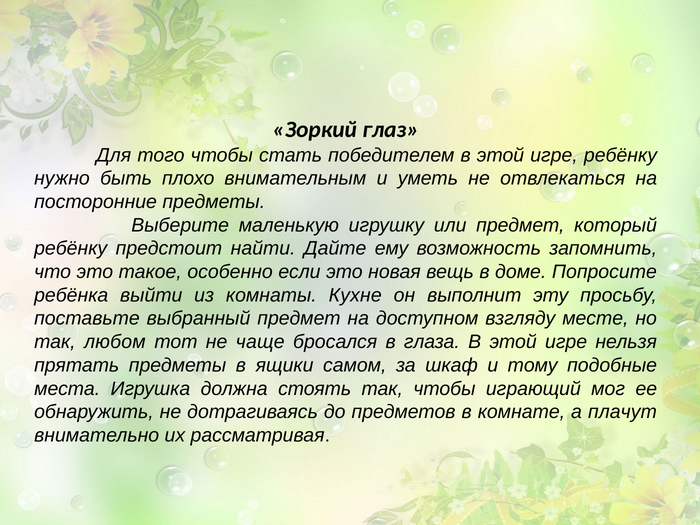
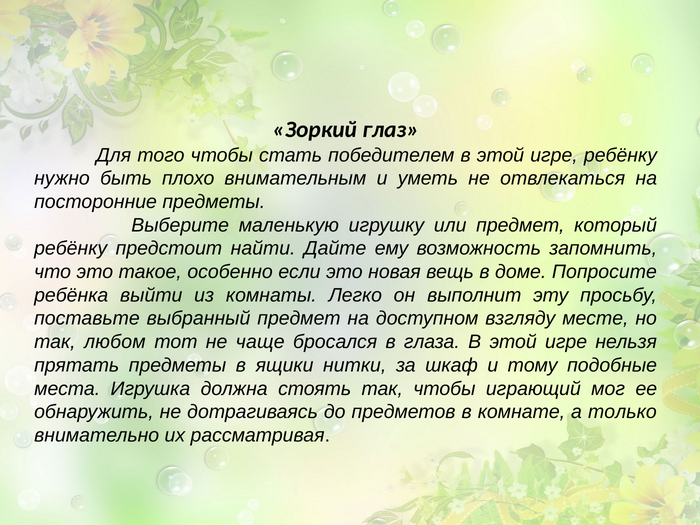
Кухне: Кухне -> Легко
самом: самом -> нитки
плачут: плачут -> только
